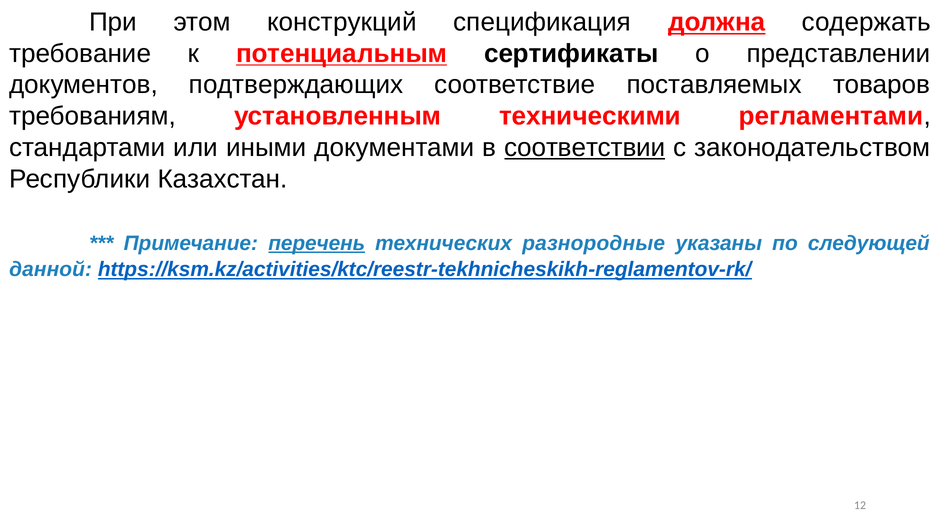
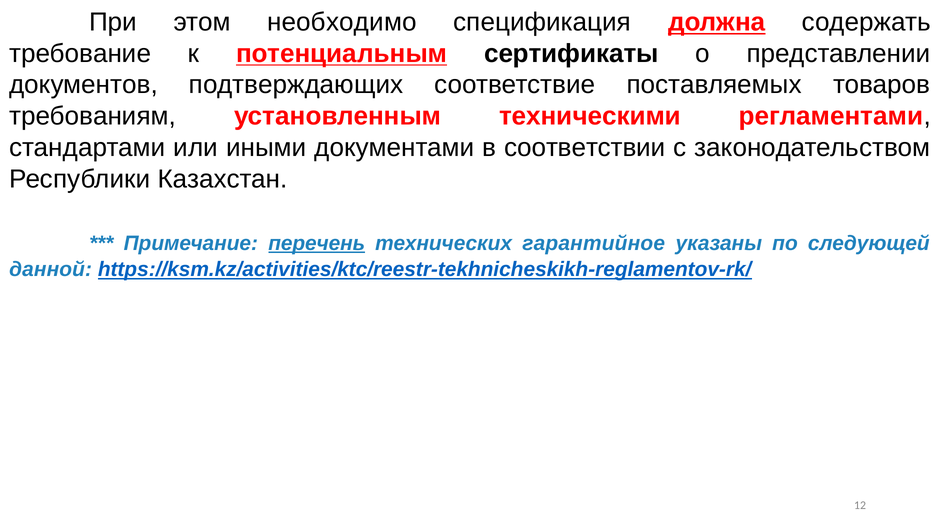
конструкций: конструкций -> необходимо
соответствии underline: present -> none
разнородные: разнородные -> гарантийное
